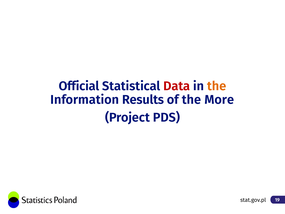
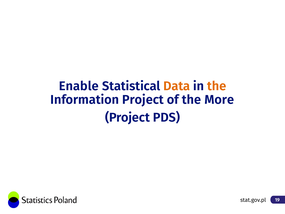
Official: Official -> Enable
Data colour: red -> orange
Information Results: Results -> Project
